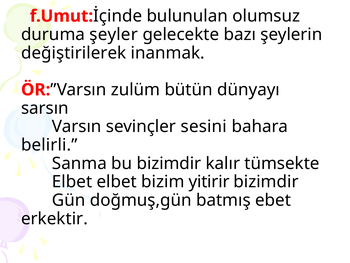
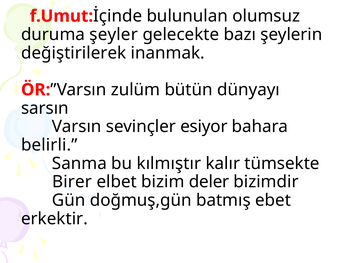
sesini: sesini -> esiyor
bu bizimdir: bizimdir -> kılmıştır
Elbet at (72, 181): Elbet -> Birer
yitirir: yitirir -> deler
